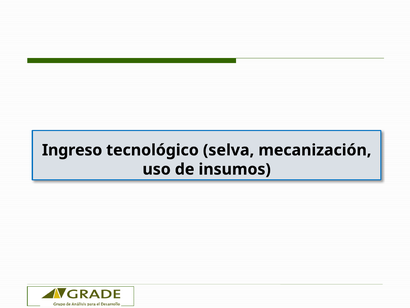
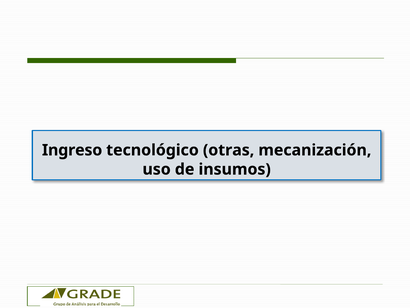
selva: selva -> otras
